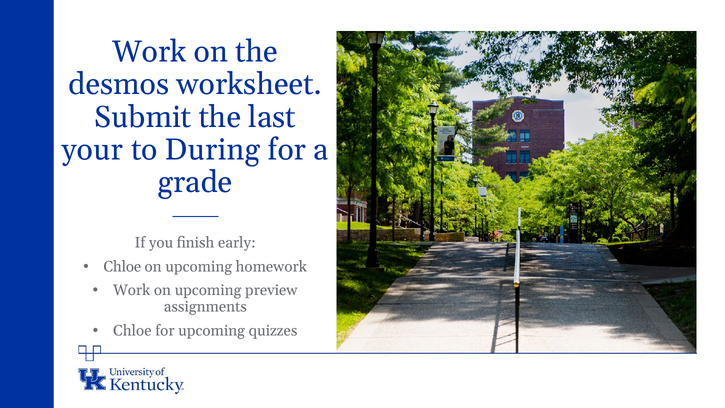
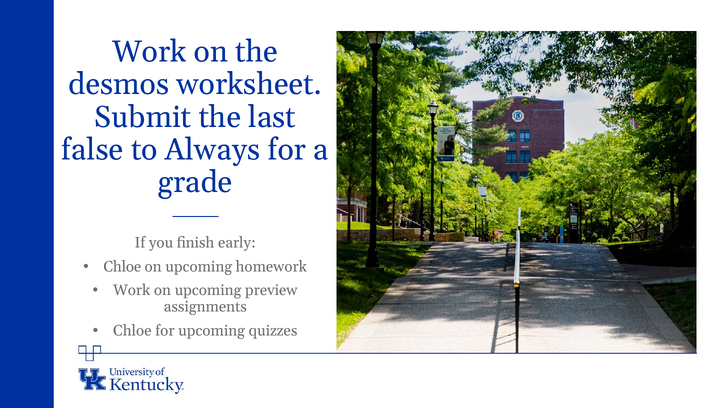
your: your -> false
During: During -> Always
